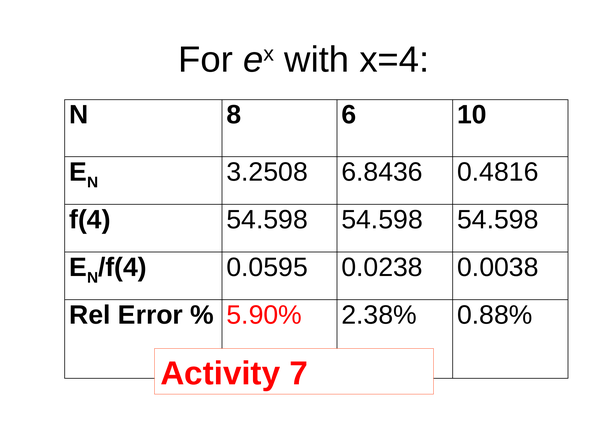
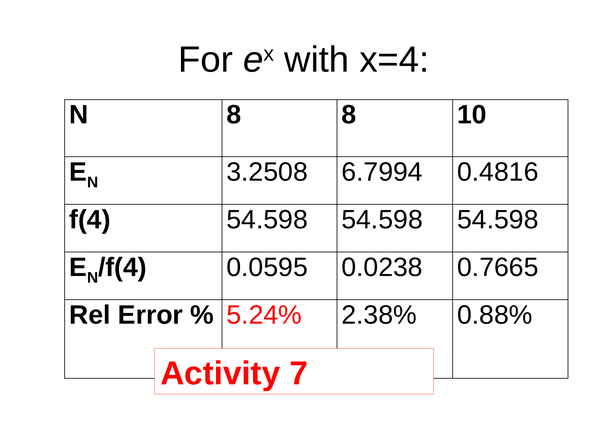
8 6: 6 -> 8
6.8436: 6.8436 -> 6.7994
0.0038: 0.0038 -> 0.7665
5.90%: 5.90% -> 5.24%
